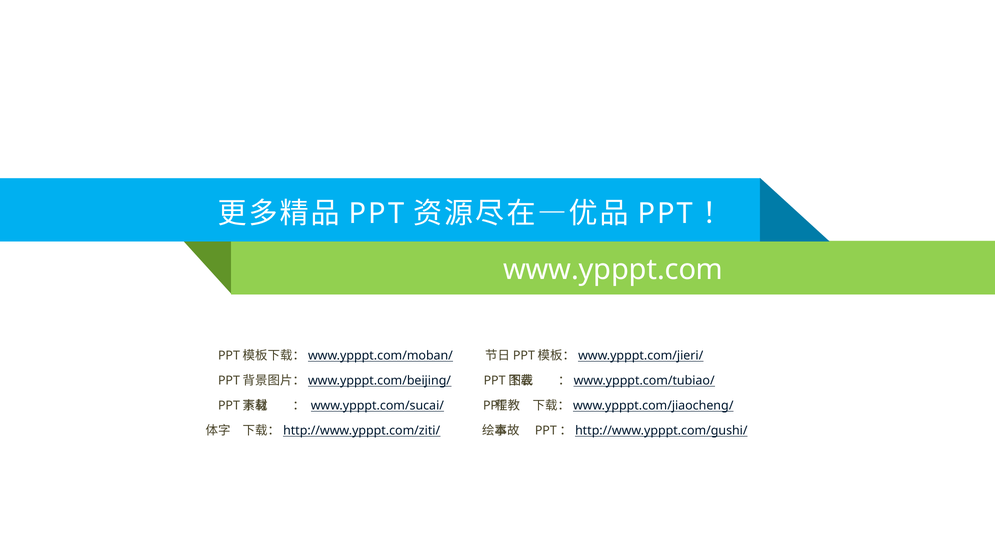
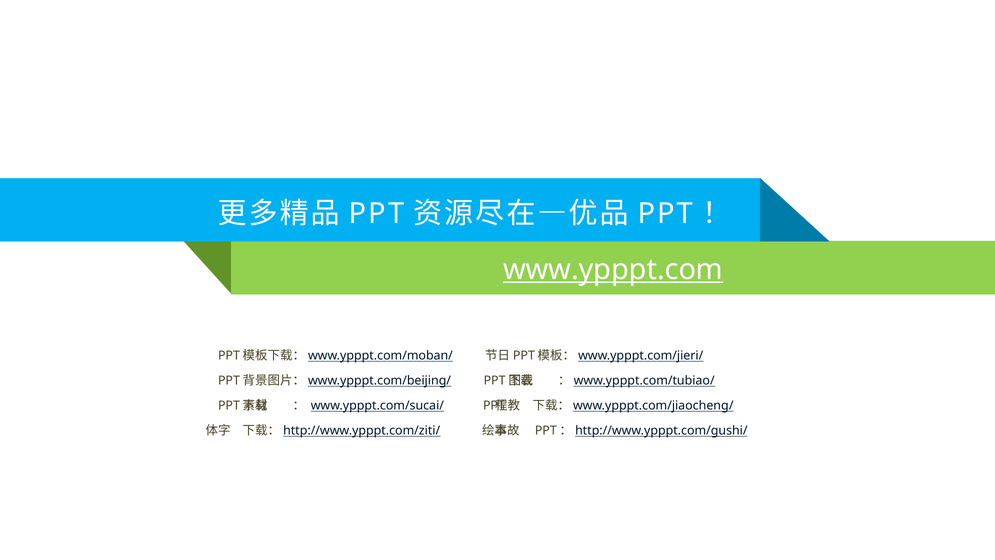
www.ypppt.com underline: none -> present
